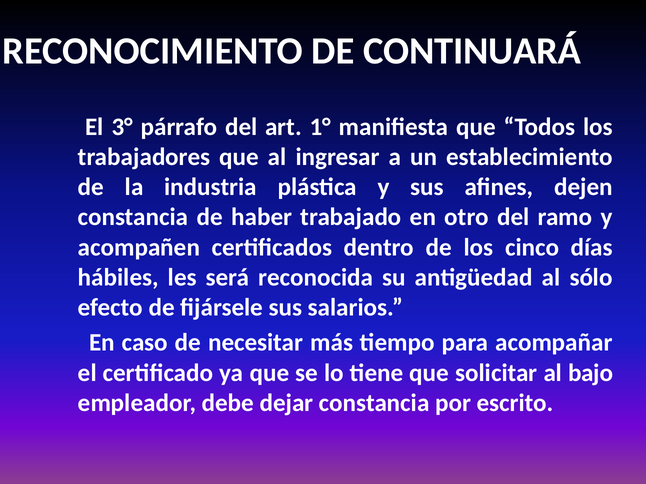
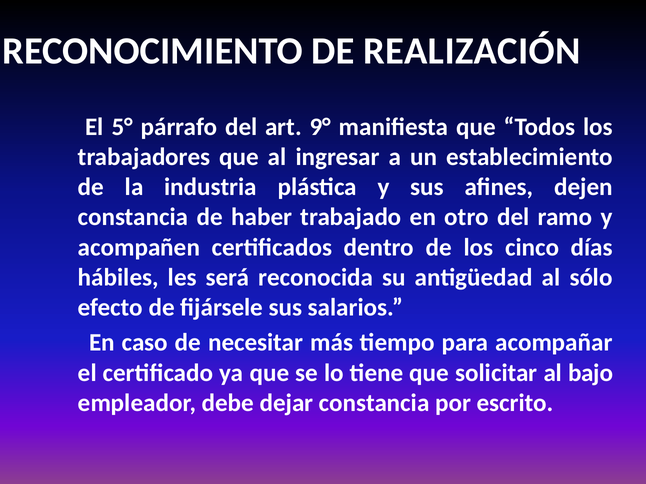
CONTINUARÁ: CONTINUARÁ -> REALIZACIÓN
3°: 3° -> 5°
1°: 1° -> 9°
